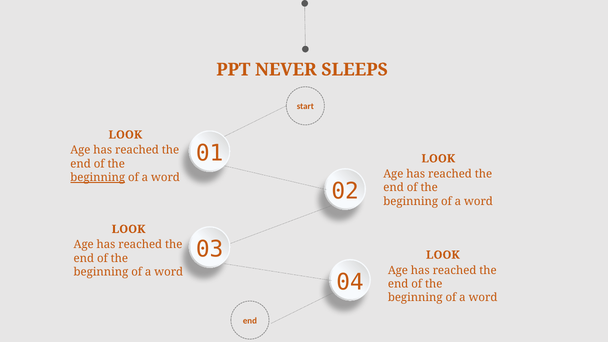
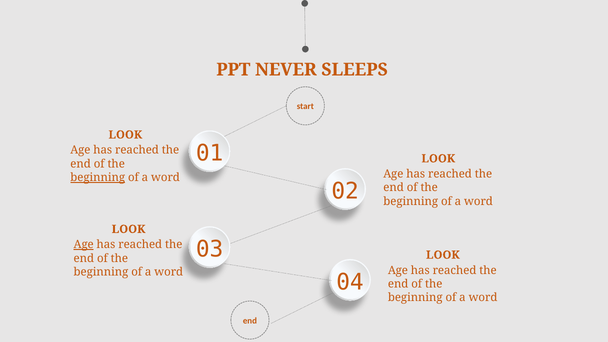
Age at (84, 245) underline: none -> present
